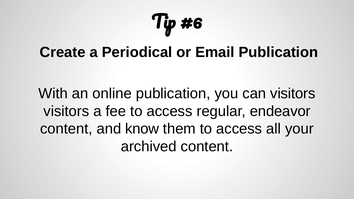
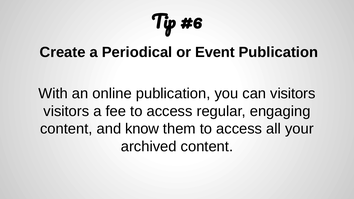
Email: Email -> Event
endeavor: endeavor -> engaging
